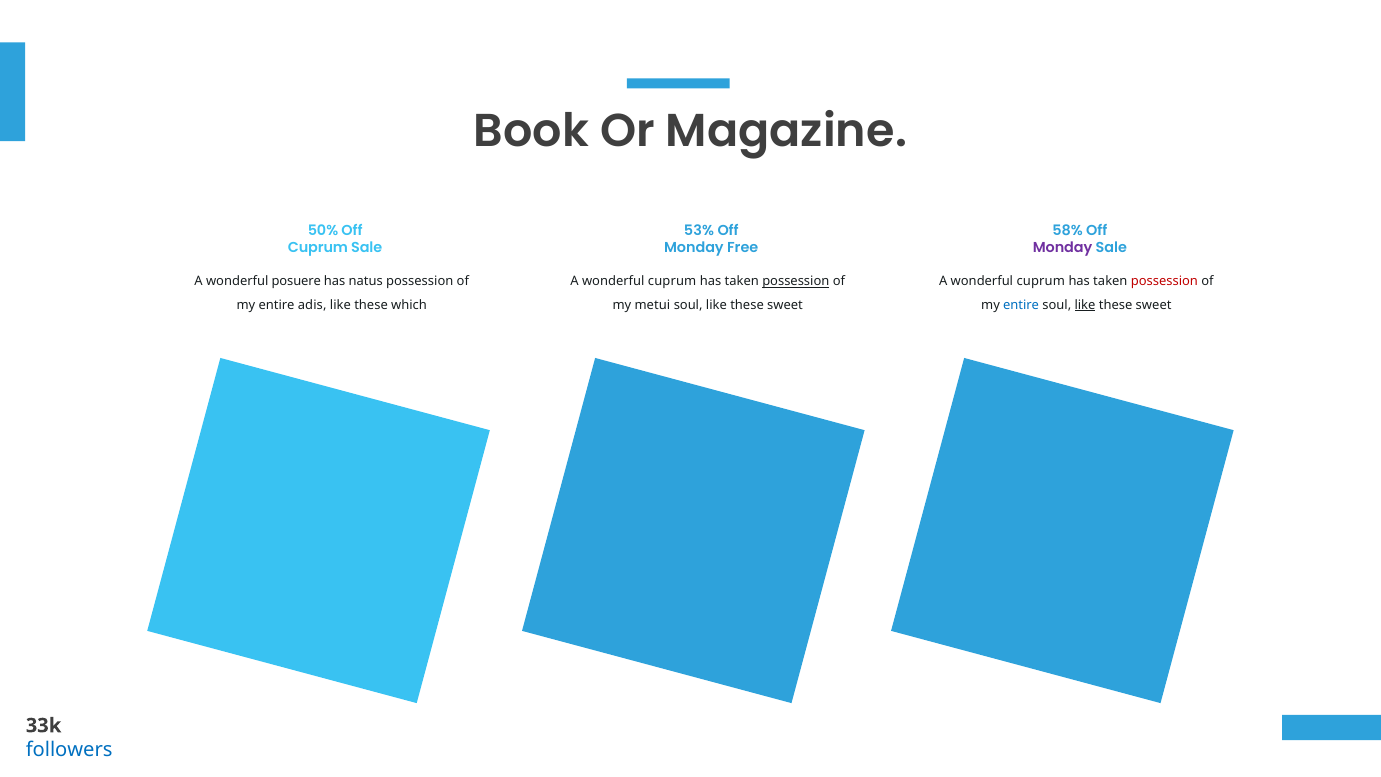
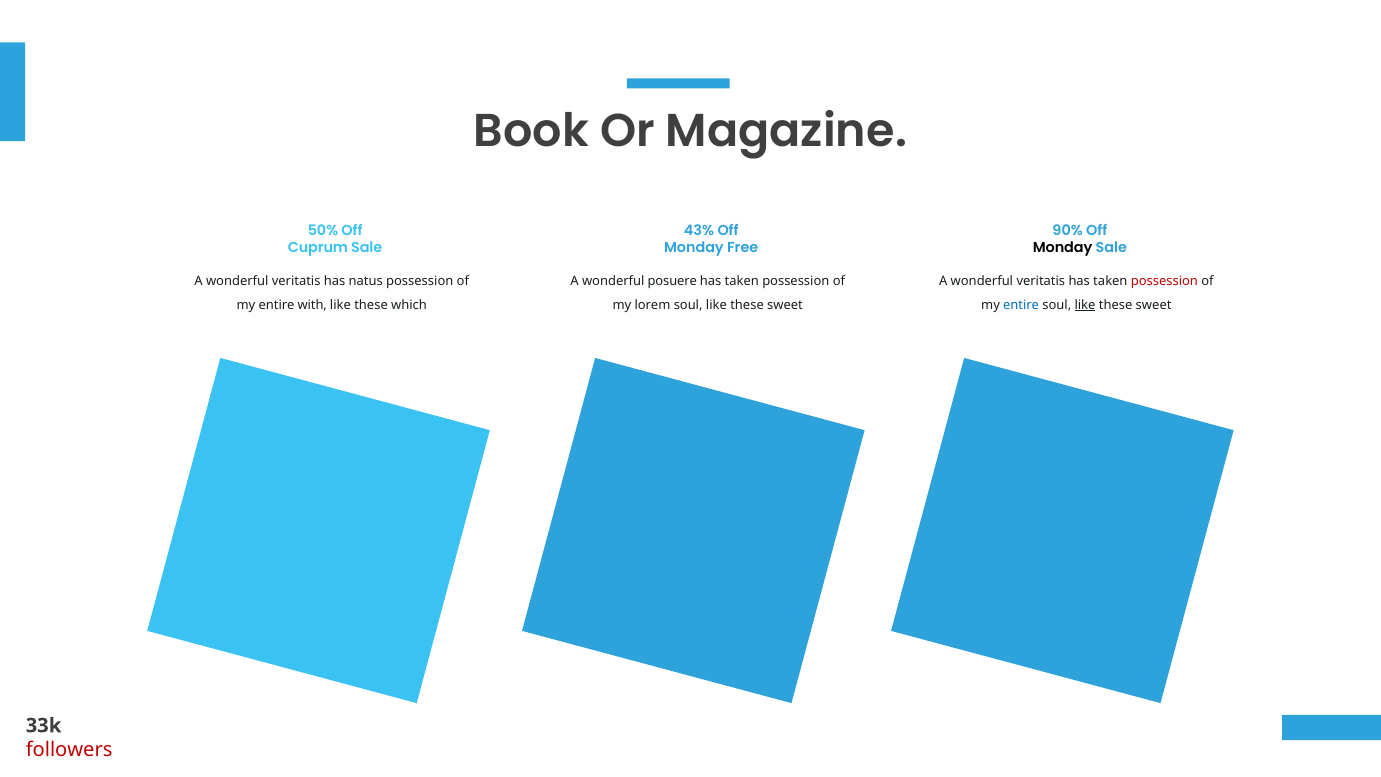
53%: 53% -> 43%
58%: 58% -> 90%
Monday at (1063, 248) colour: purple -> black
posuere at (296, 282): posuere -> veritatis
cuprum at (672, 282): cuprum -> posuere
possession at (796, 282) underline: present -> none
cuprum at (1041, 282): cuprum -> veritatis
adis: adis -> with
metui: metui -> lorem
followers colour: blue -> red
